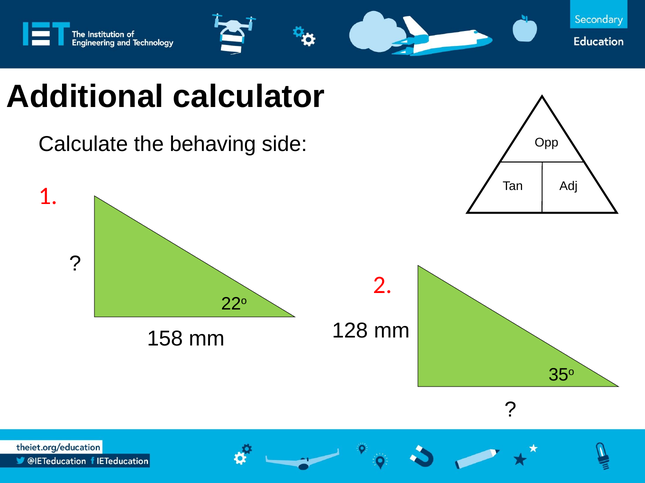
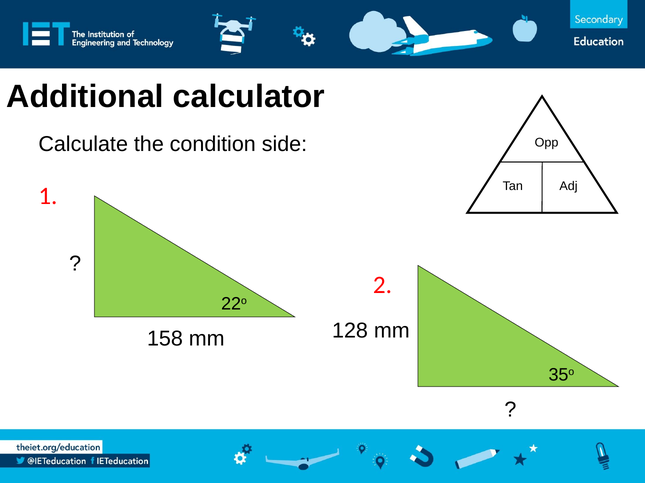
behaving: behaving -> condition
